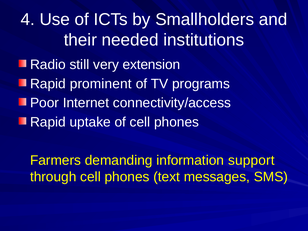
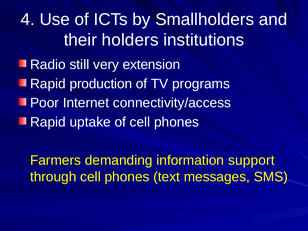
needed: needed -> holders
prominent: prominent -> production
